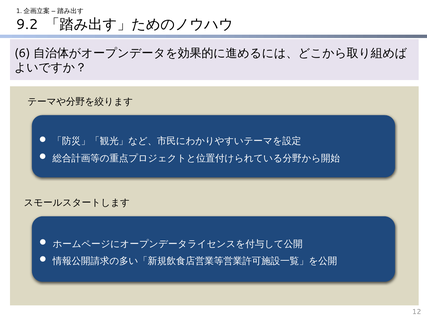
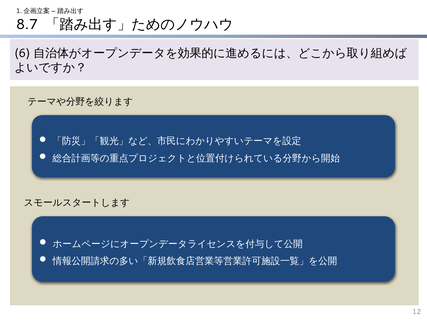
9.2: 9.2 -> 8.7
